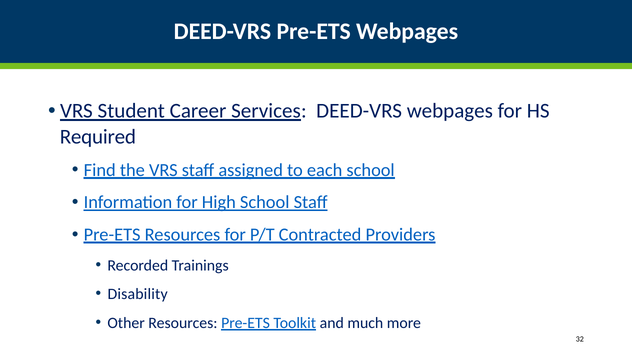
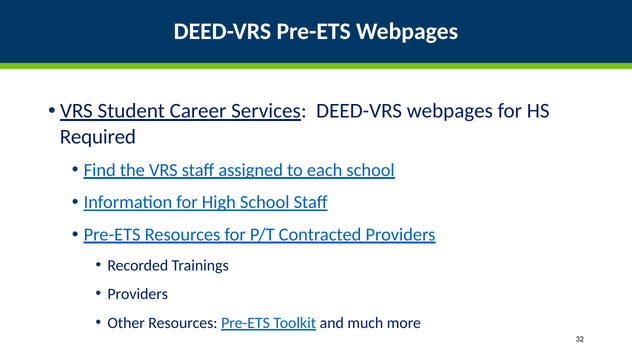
Disability at (138, 295): Disability -> Providers
